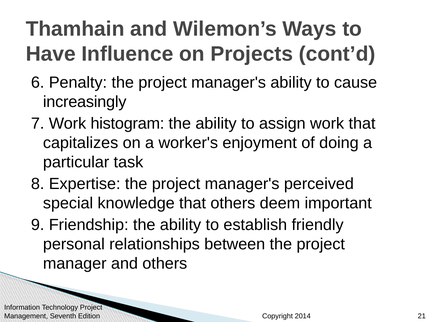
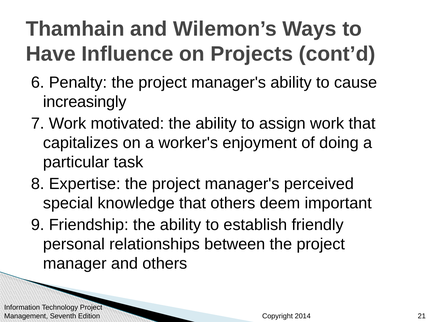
histogram: histogram -> motivated
